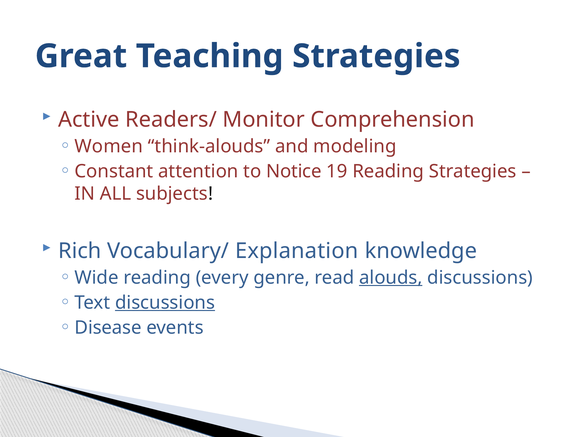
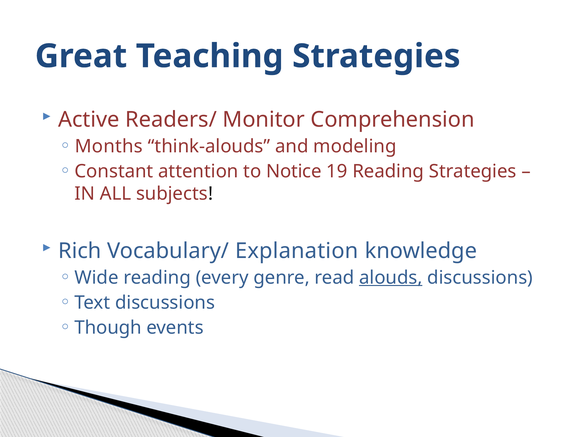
Women: Women -> Months
discussions at (165, 303) underline: present -> none
Disease: Disease -> Though
